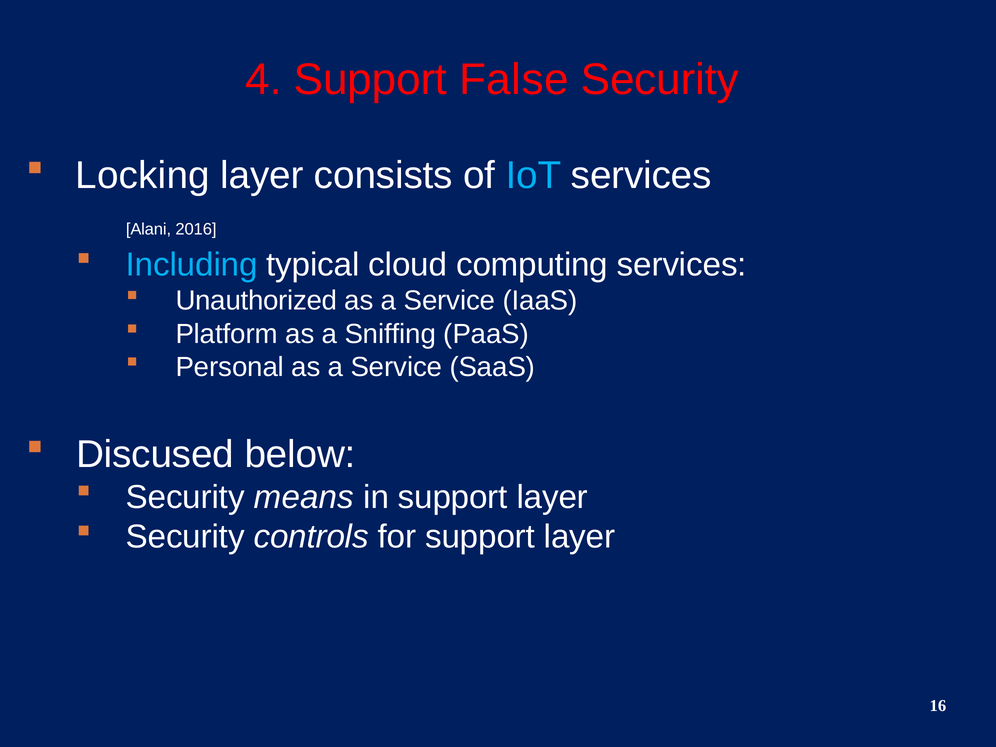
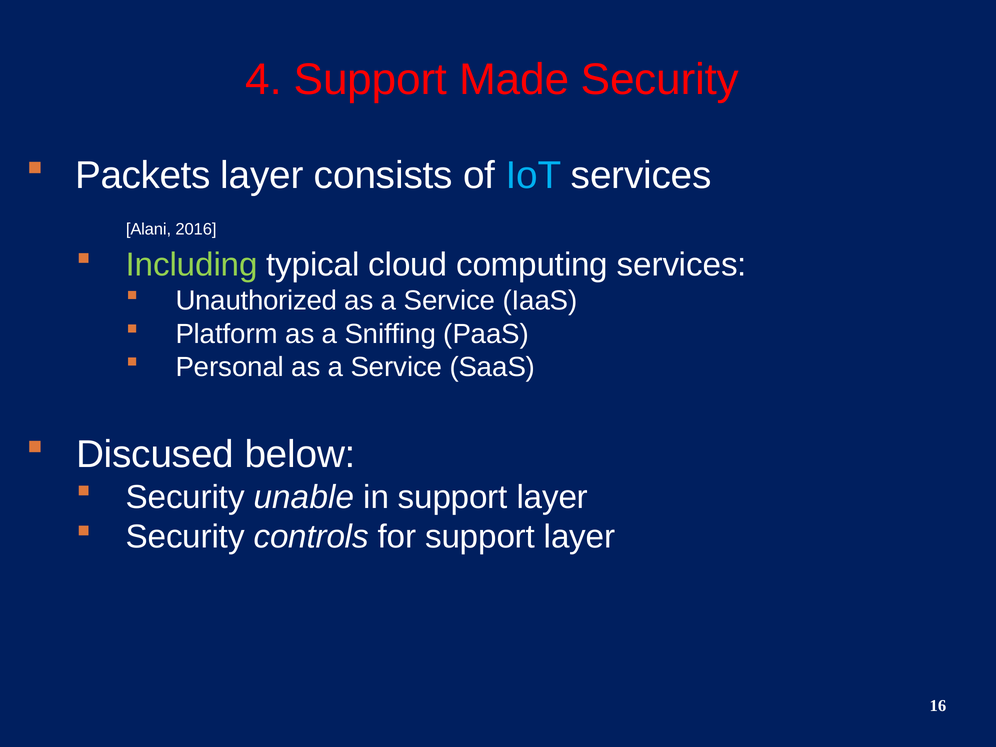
False: False -> Made
Locking: Locking -> Packets
Including colour: light blue -> light green
means: means -> unable
